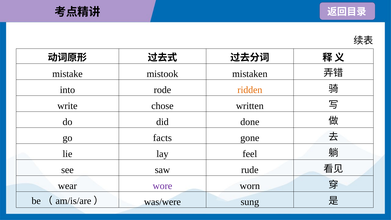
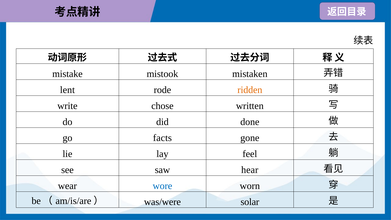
into: into -> lent
rude: rude -> hear
wore colour: purple -> blue
sung: sung -> solar
